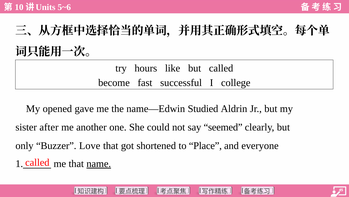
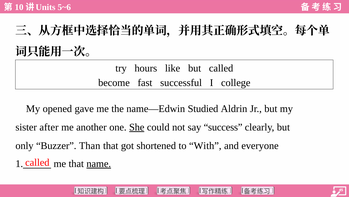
She underline: none -> present
seemed: seemed -> success
Love: Love -> Than
Place: Place -> With
